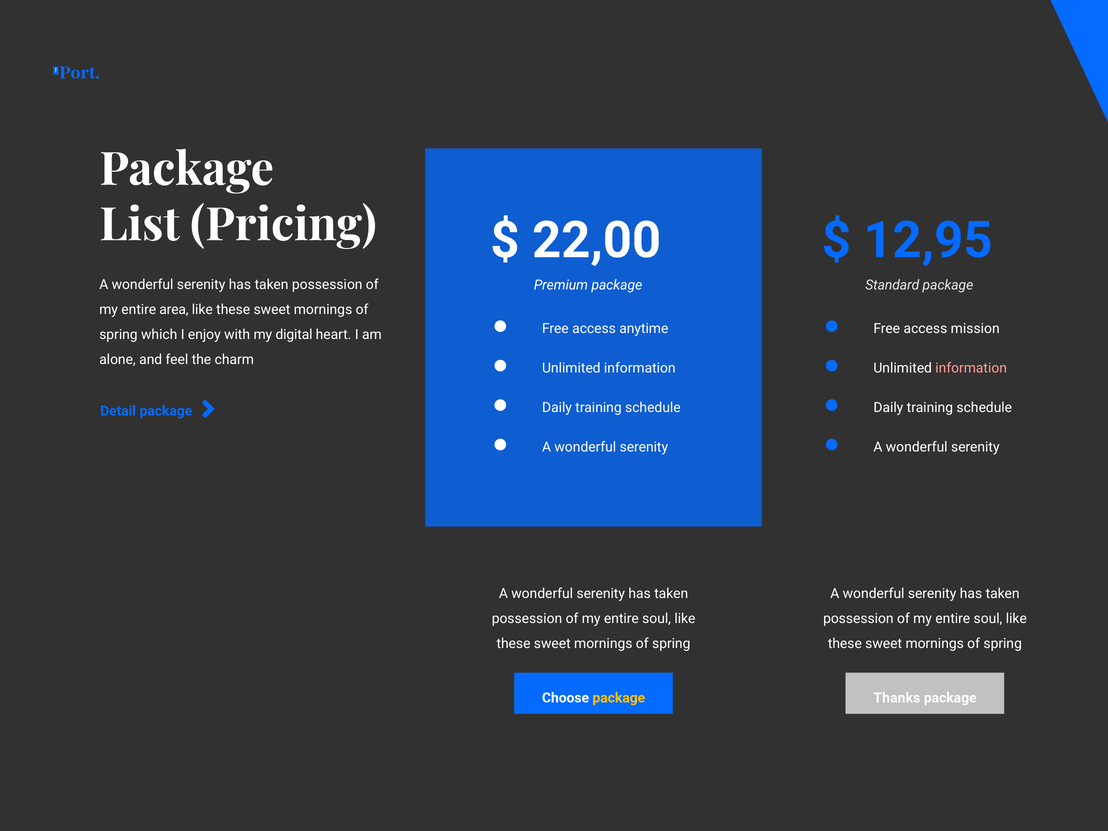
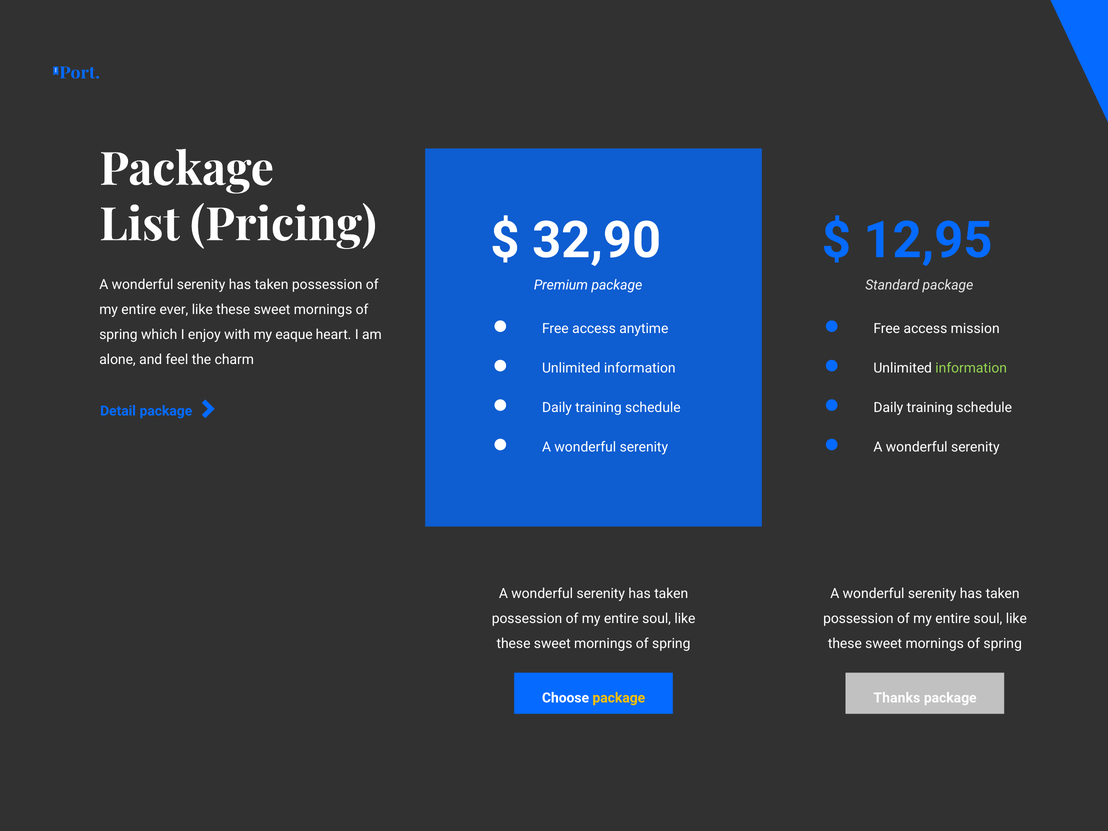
22,00: 22,00 -> 32,90
area: area -> ever
digital: digital -> eaque
information at (971, 368) colour: pink -> light green
